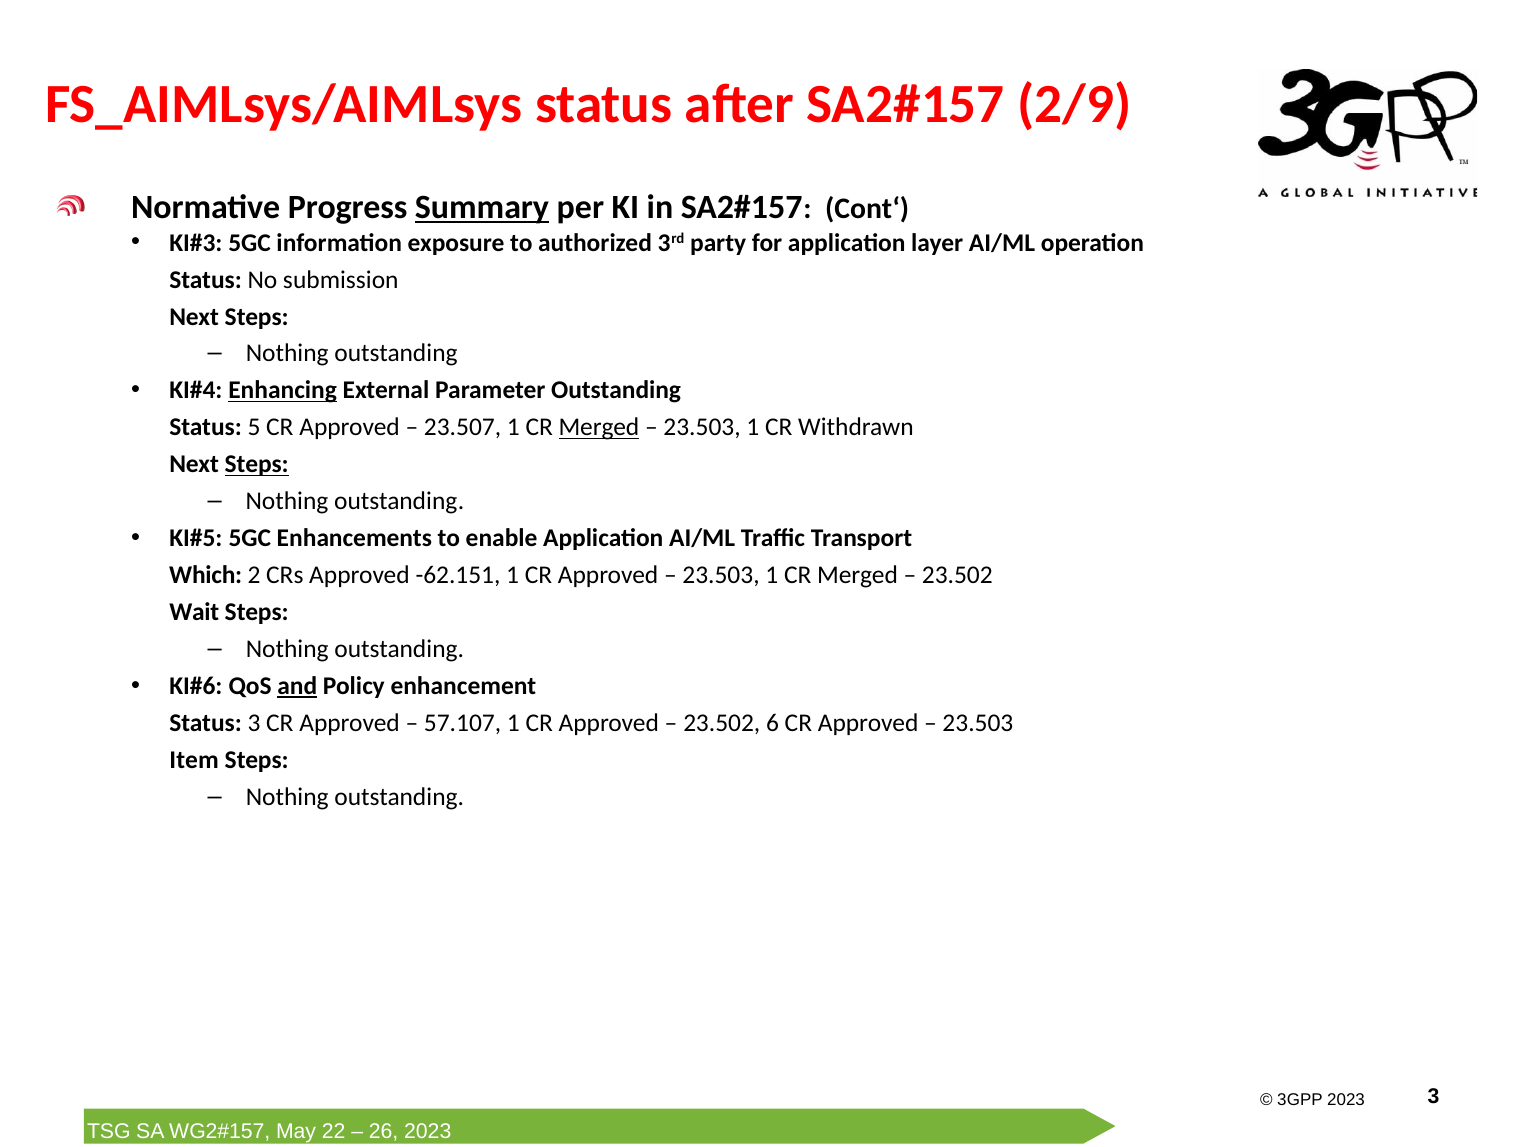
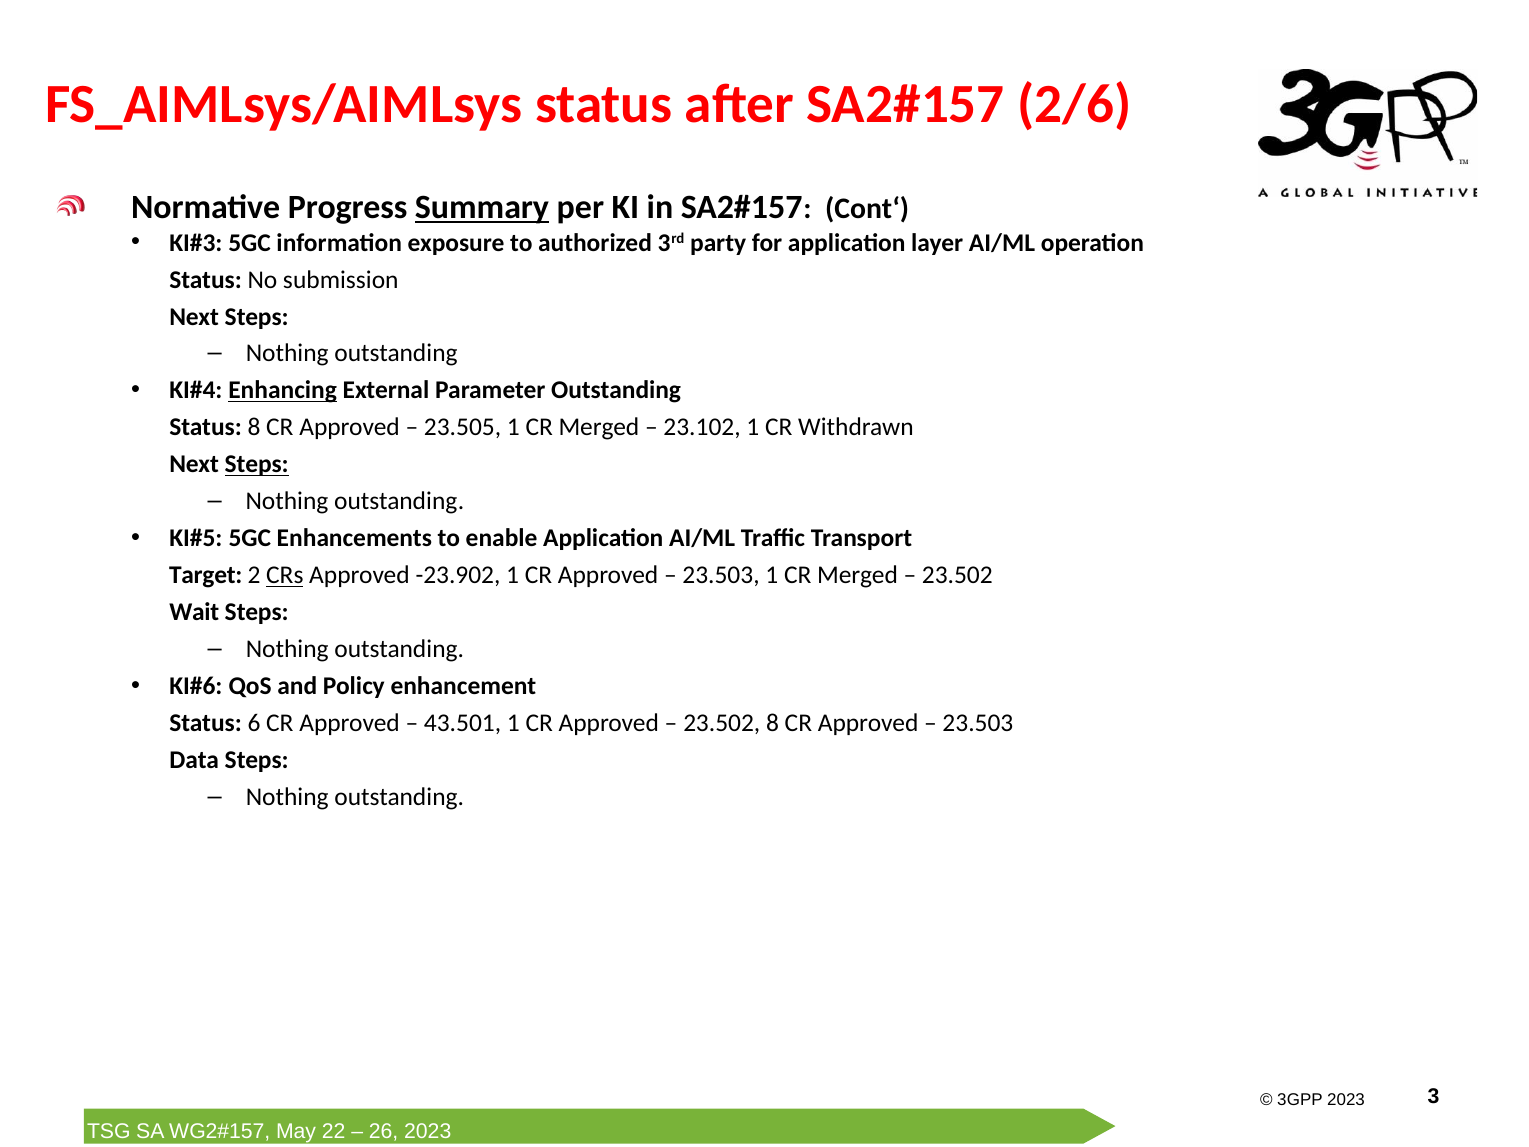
2/9: 2/9 -> 2/6
Status 5: 5 -> 8
23.507: 23.507 -> 23.505
Merged at (599, 427) underline: present -> none
23.503 at (702, 427): 23.503 -> 23.102
Which: Which -> Target
CRs underline: none -> present
-62.151: -62.151 -> -23.902
and underline: present -> none
Status 3: 3 -> 6
57.107: 57.107 -> 43.501
23.502 6: 6 -> 8
Item: Item -> Data
